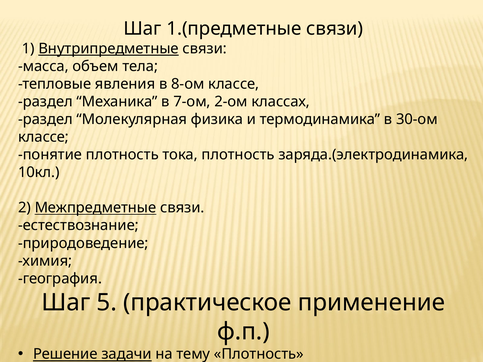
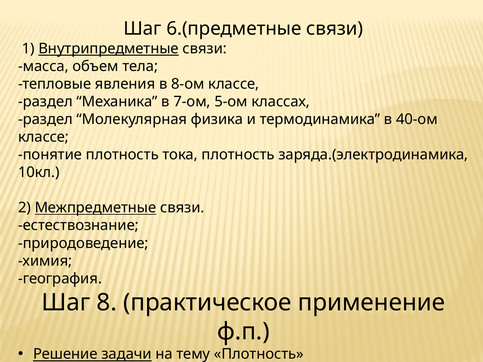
1.(предметные: 1.(предметные -> 6.(предметные
2-ом: 2-ом -> 5-ом
30-ом: 30-ом -> 40-ом
5: 5 -> 8
